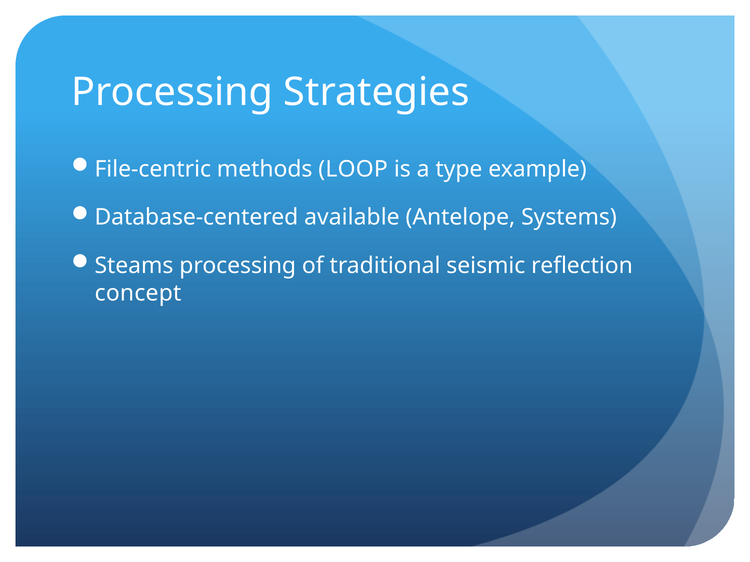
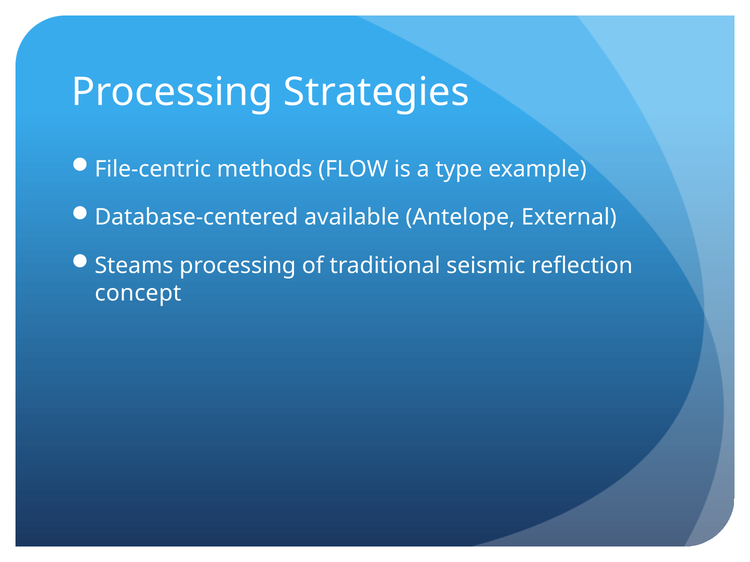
LOOP: LOOP -> FLOW
Systems: Systems -> External
